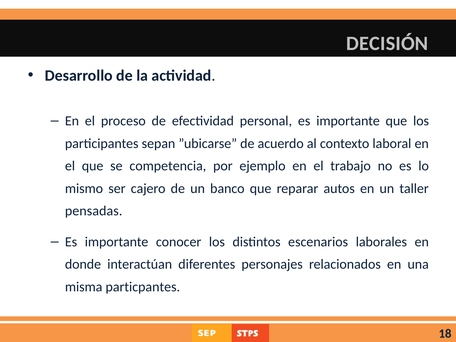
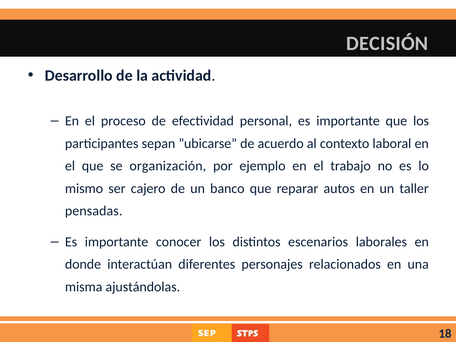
competencia: competencia -> organización
particpantes: particpantes -> ajustándolas
